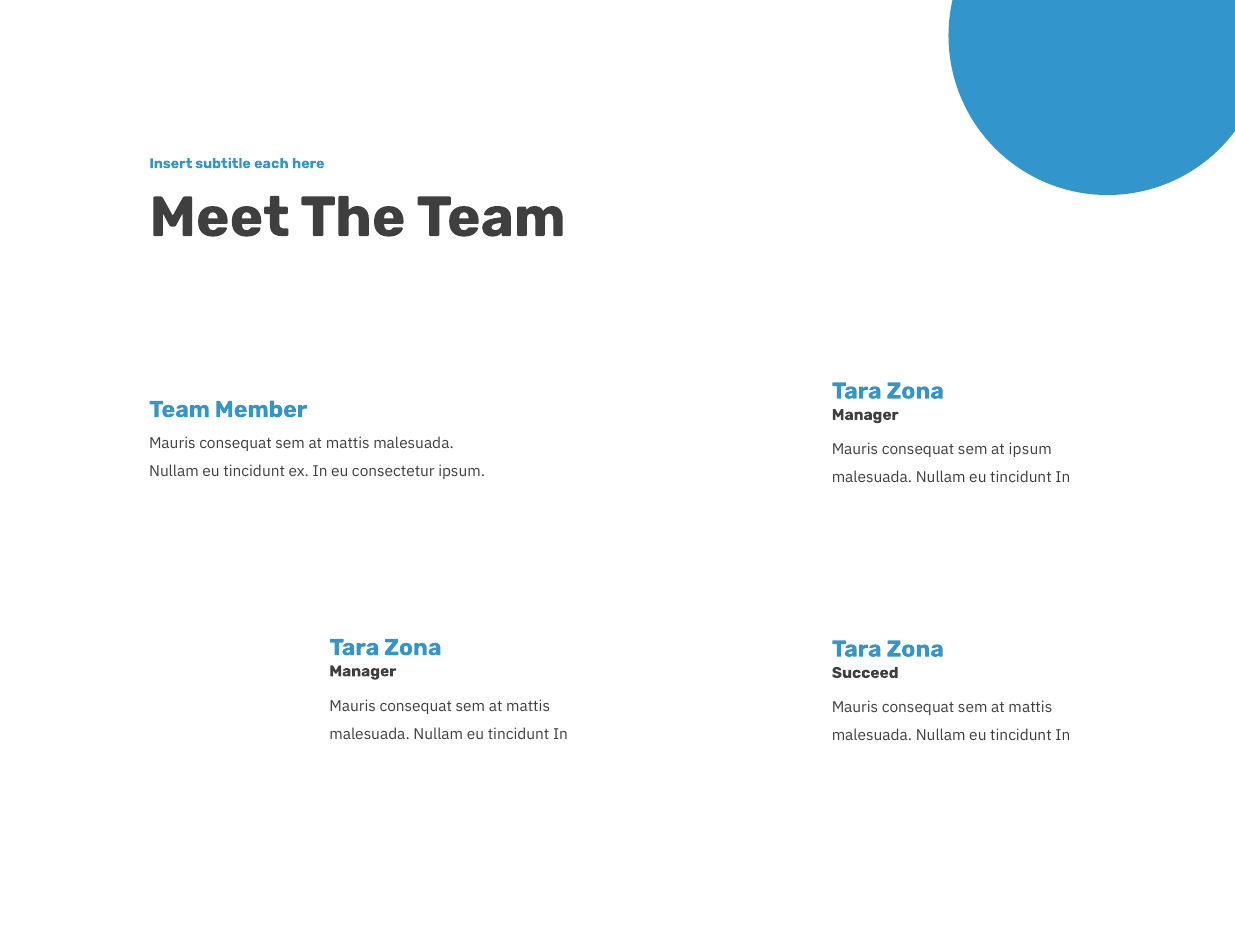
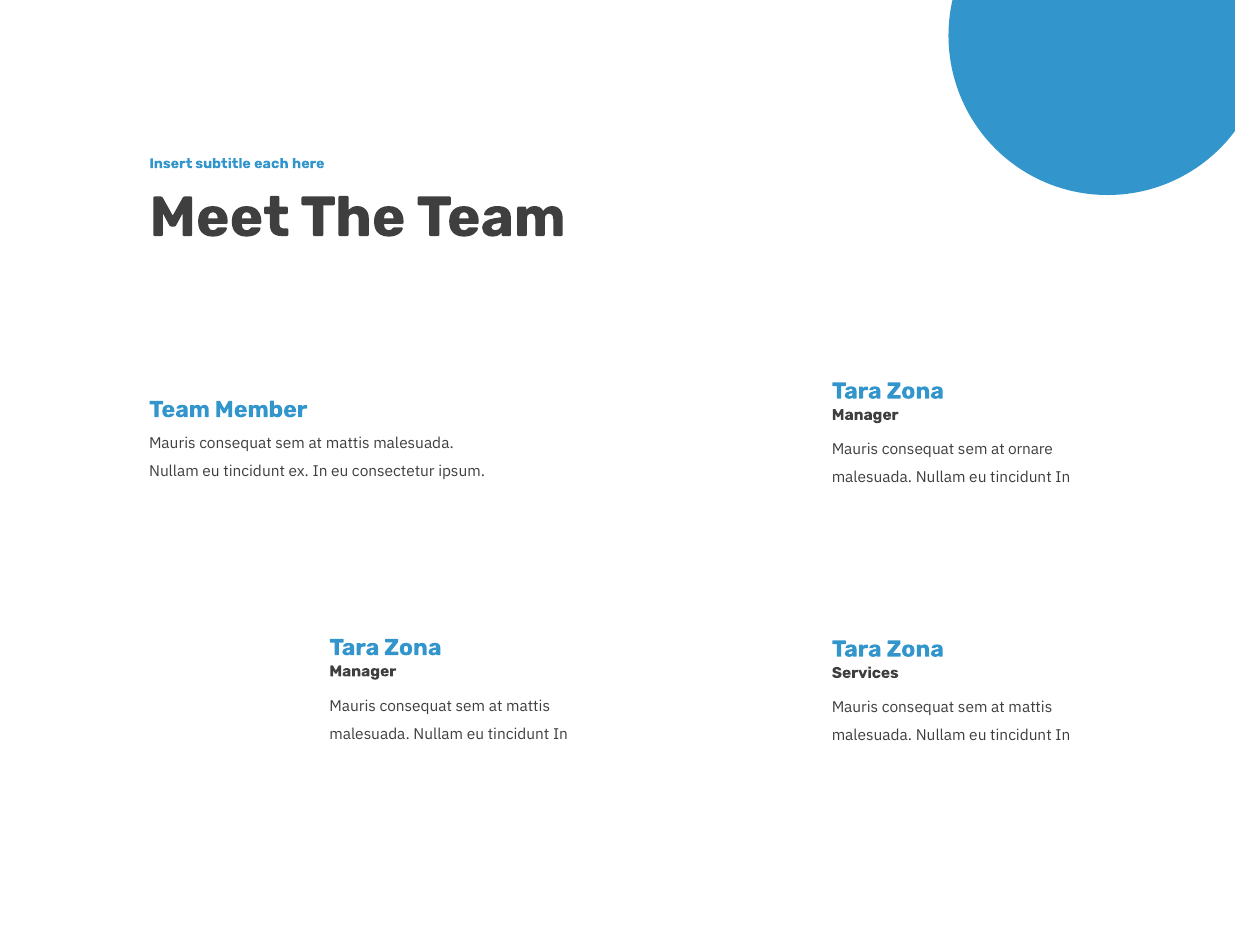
at ipsum: ipsum -> ornare
Succeed: Succeed -> Services
